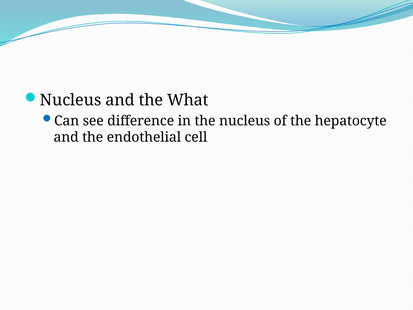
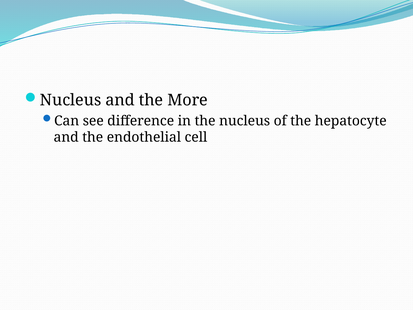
What: What -> More
